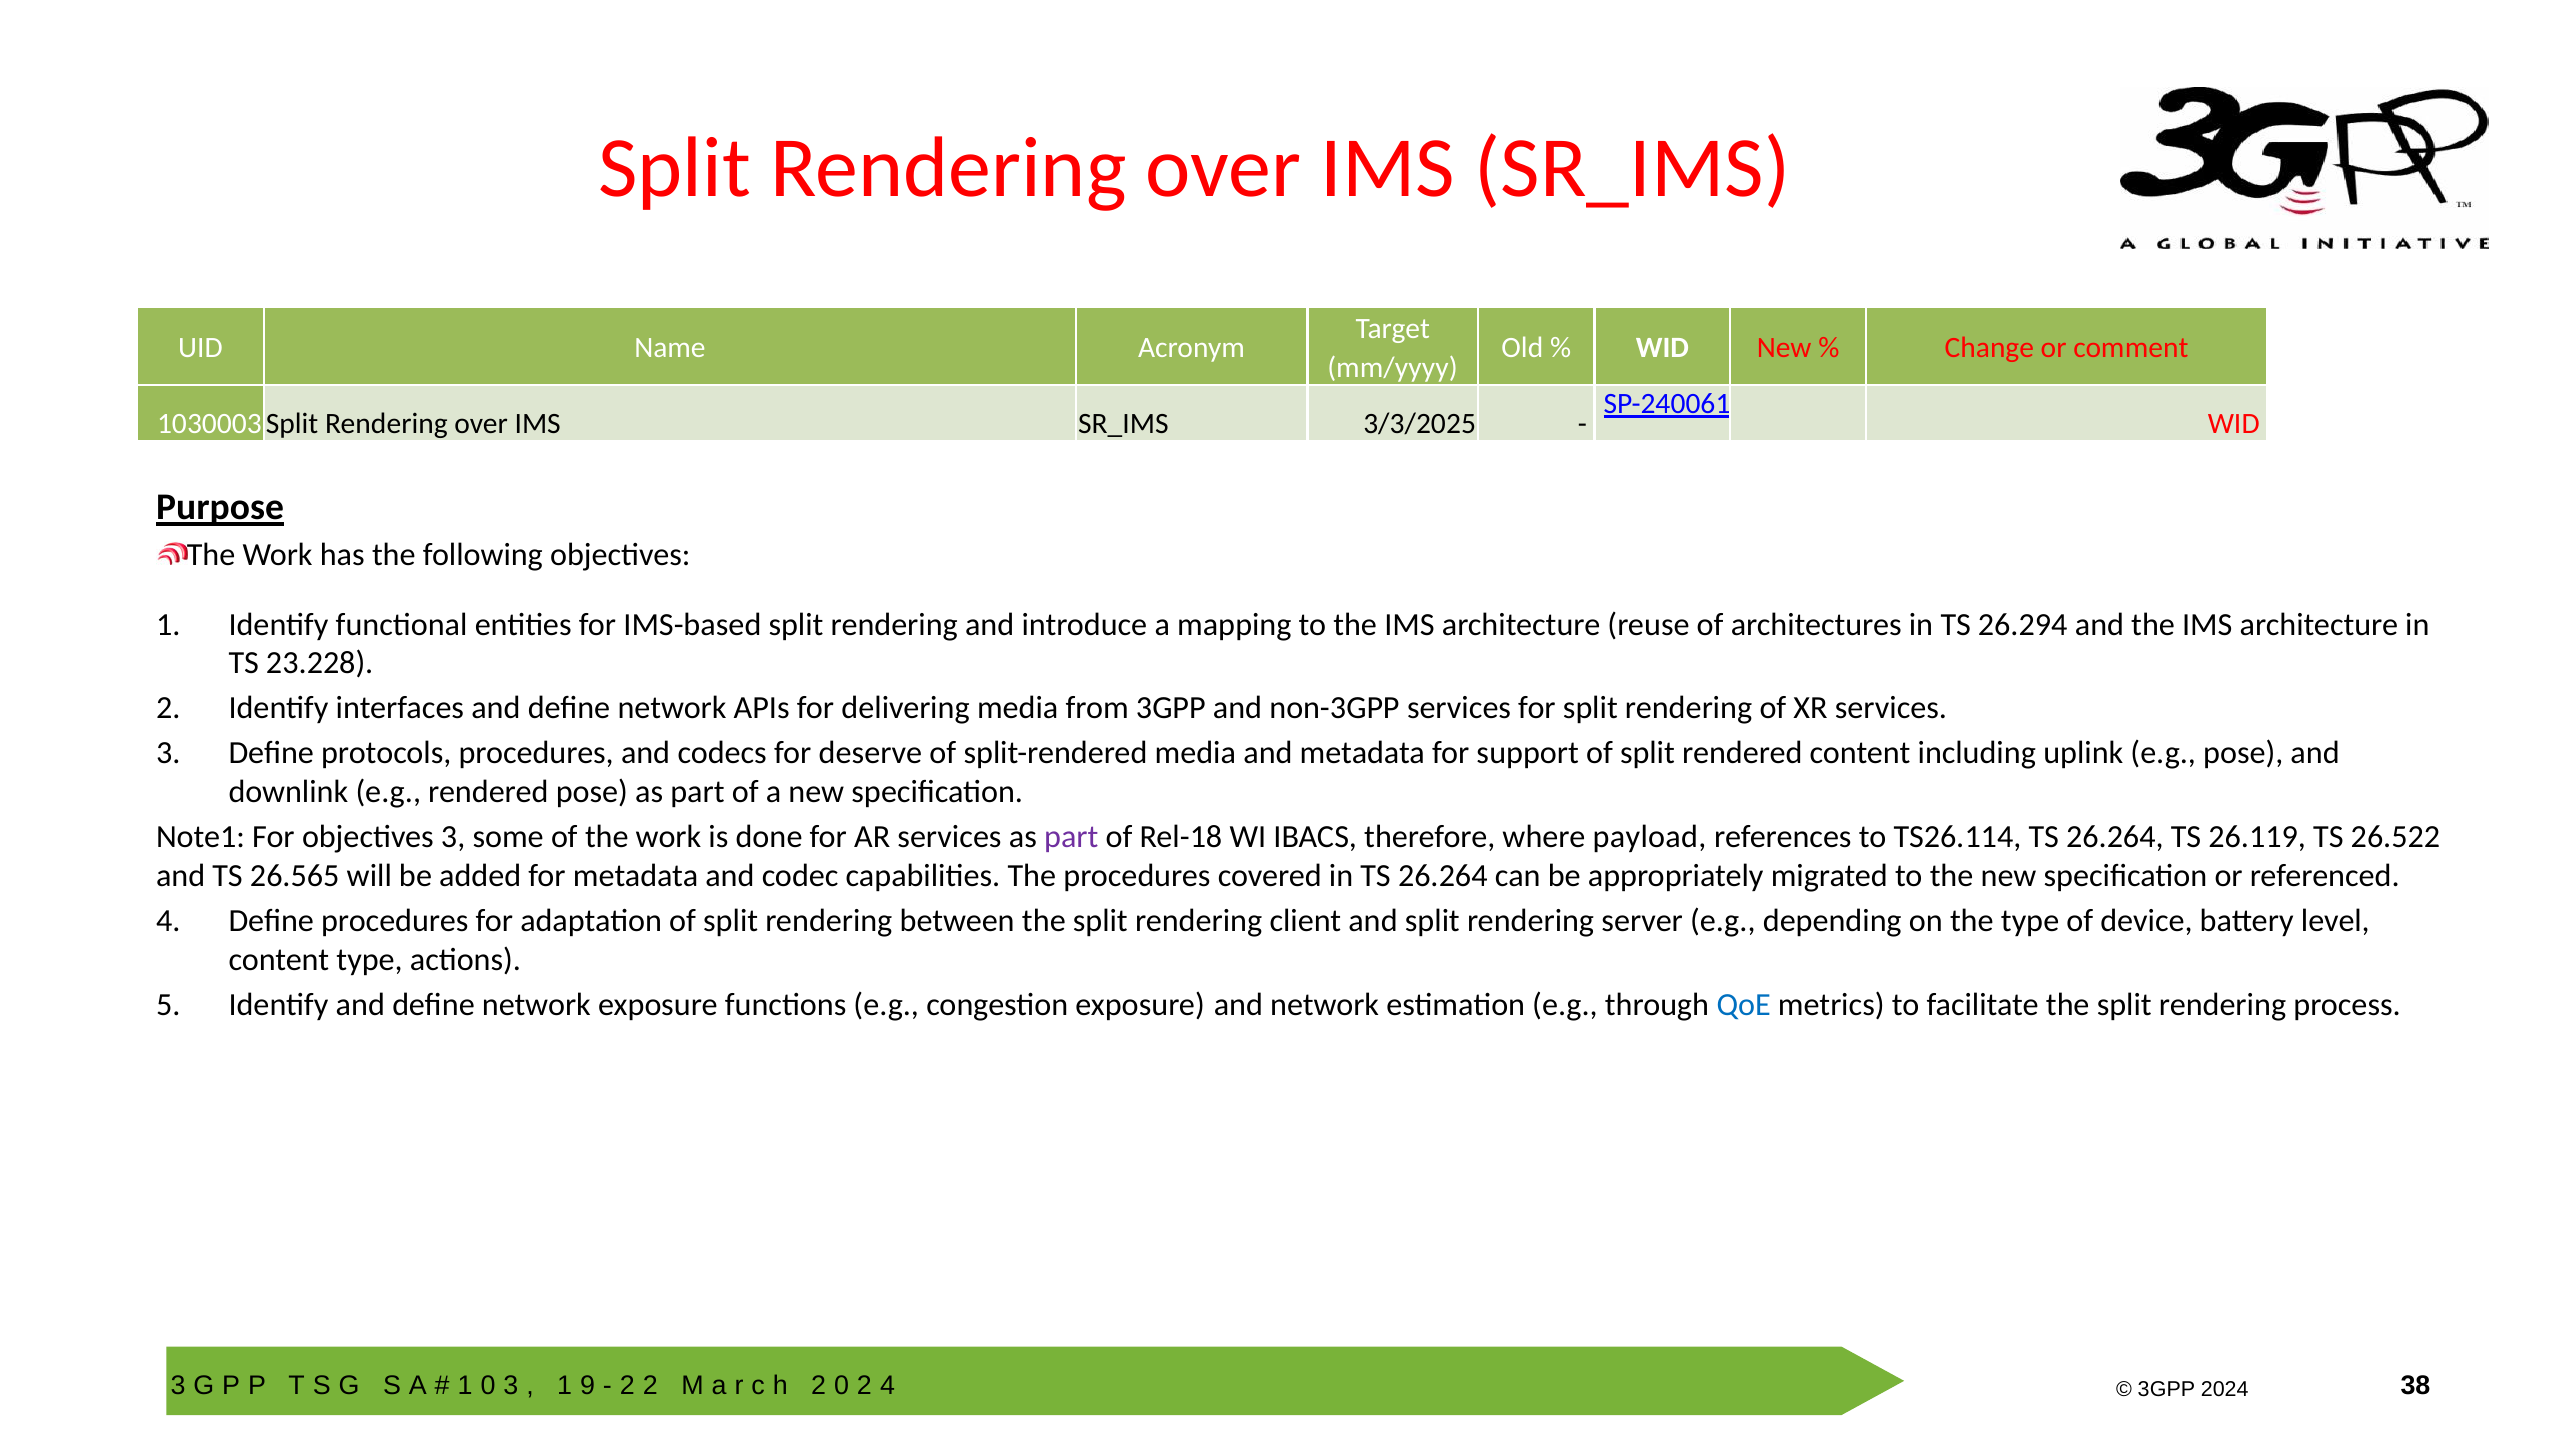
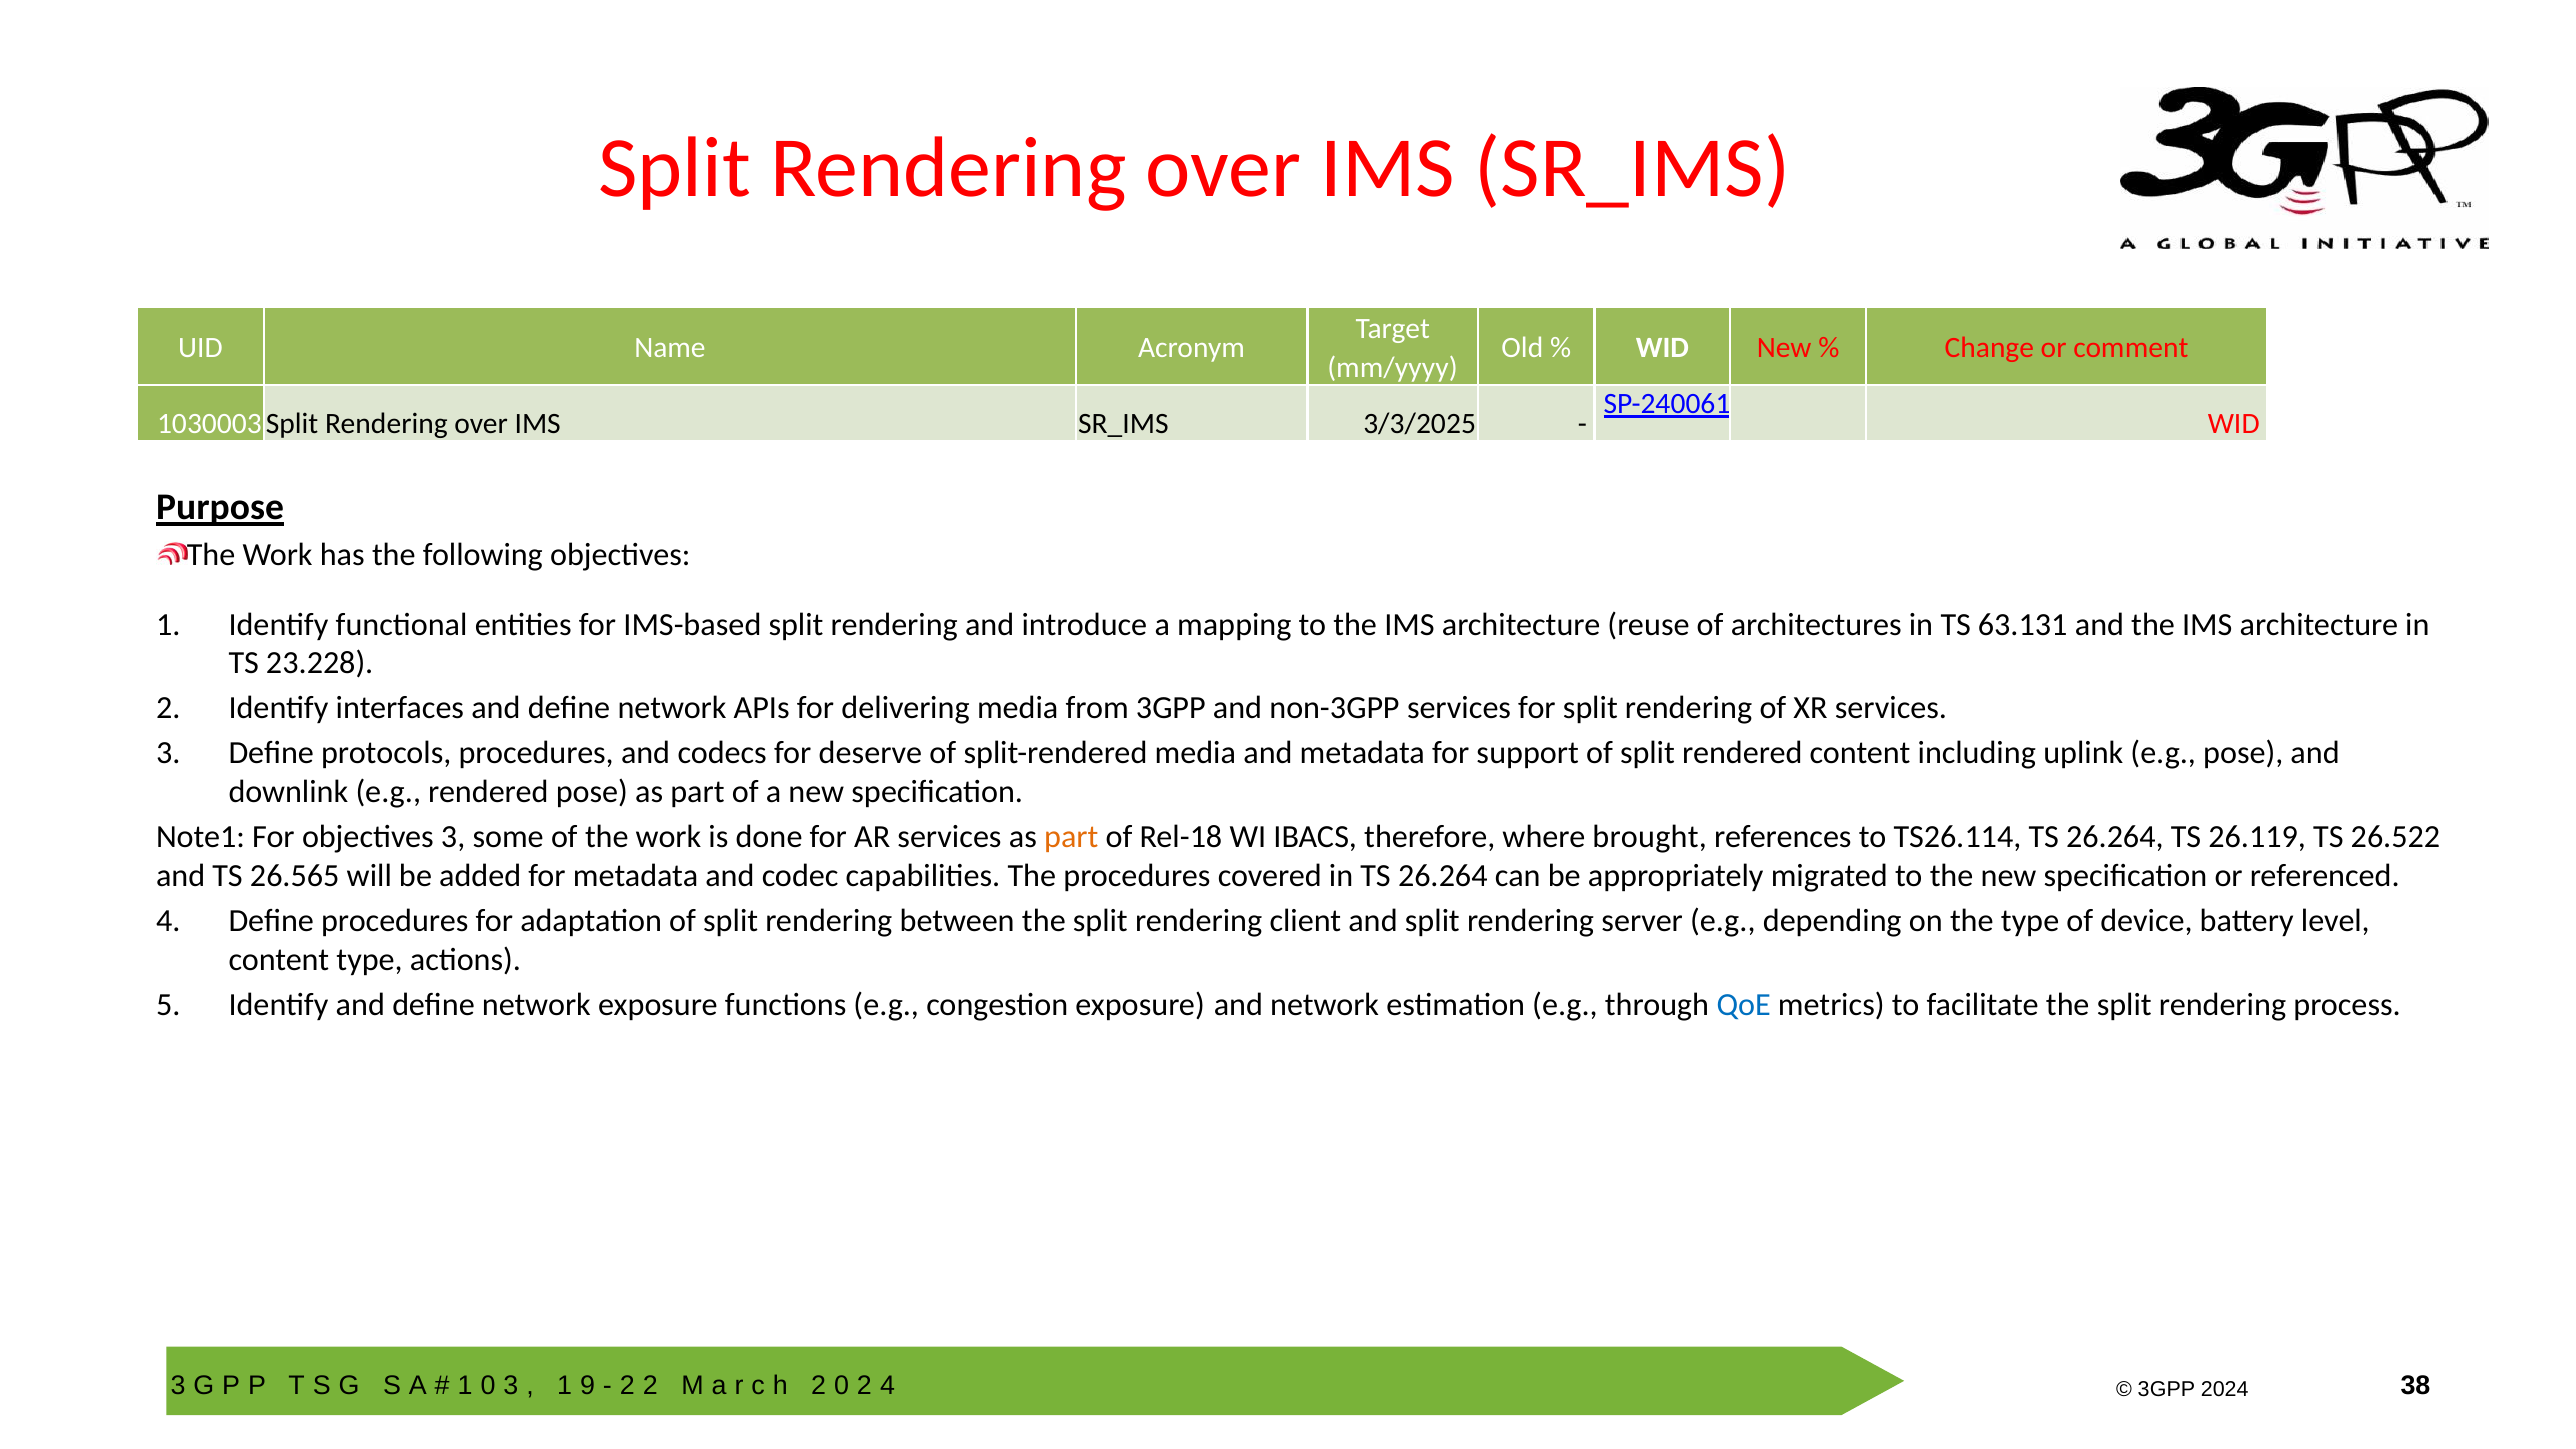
26.294: 26.294 -> 63.131
part at (1071, 837) colour: purple -> orange
payload: payload -> brought
